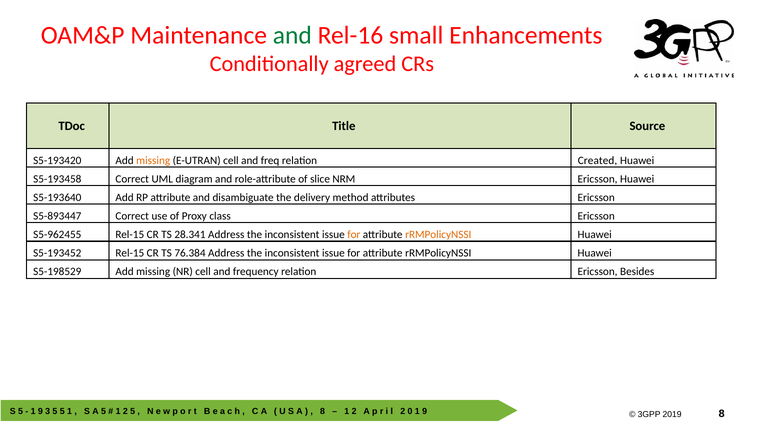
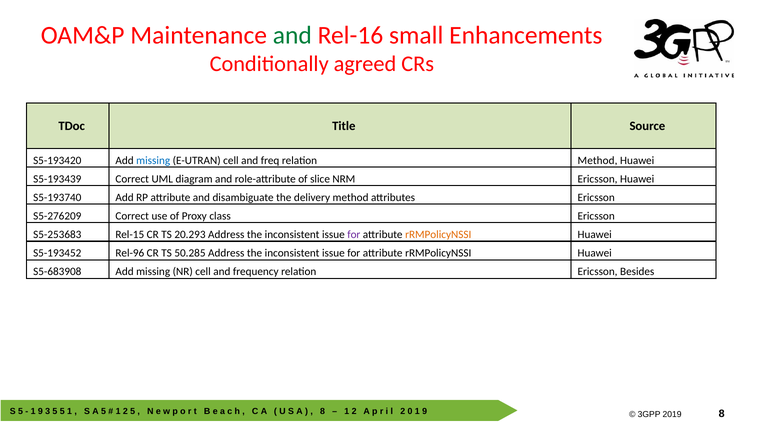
missing at (153, 160) colour: orange -> blue
relation Created: Created -> Method
S5-193458: S5-193458 -> S5-193439
S5-193640: S5-193640 -> S5-193740
S5-893447: S5-893447 -> S5-276209
S5-962455: S5-962455 -> S5-253683
28.341: 28.341 -> 20.293
for at (354, 235) colour: orange -> purple
S5-193452 Rel-15: Rel-15 -> Rel-96
76.384: 76.384 -> 50.285
S5-198529: S5-198529 -> S5-683908
